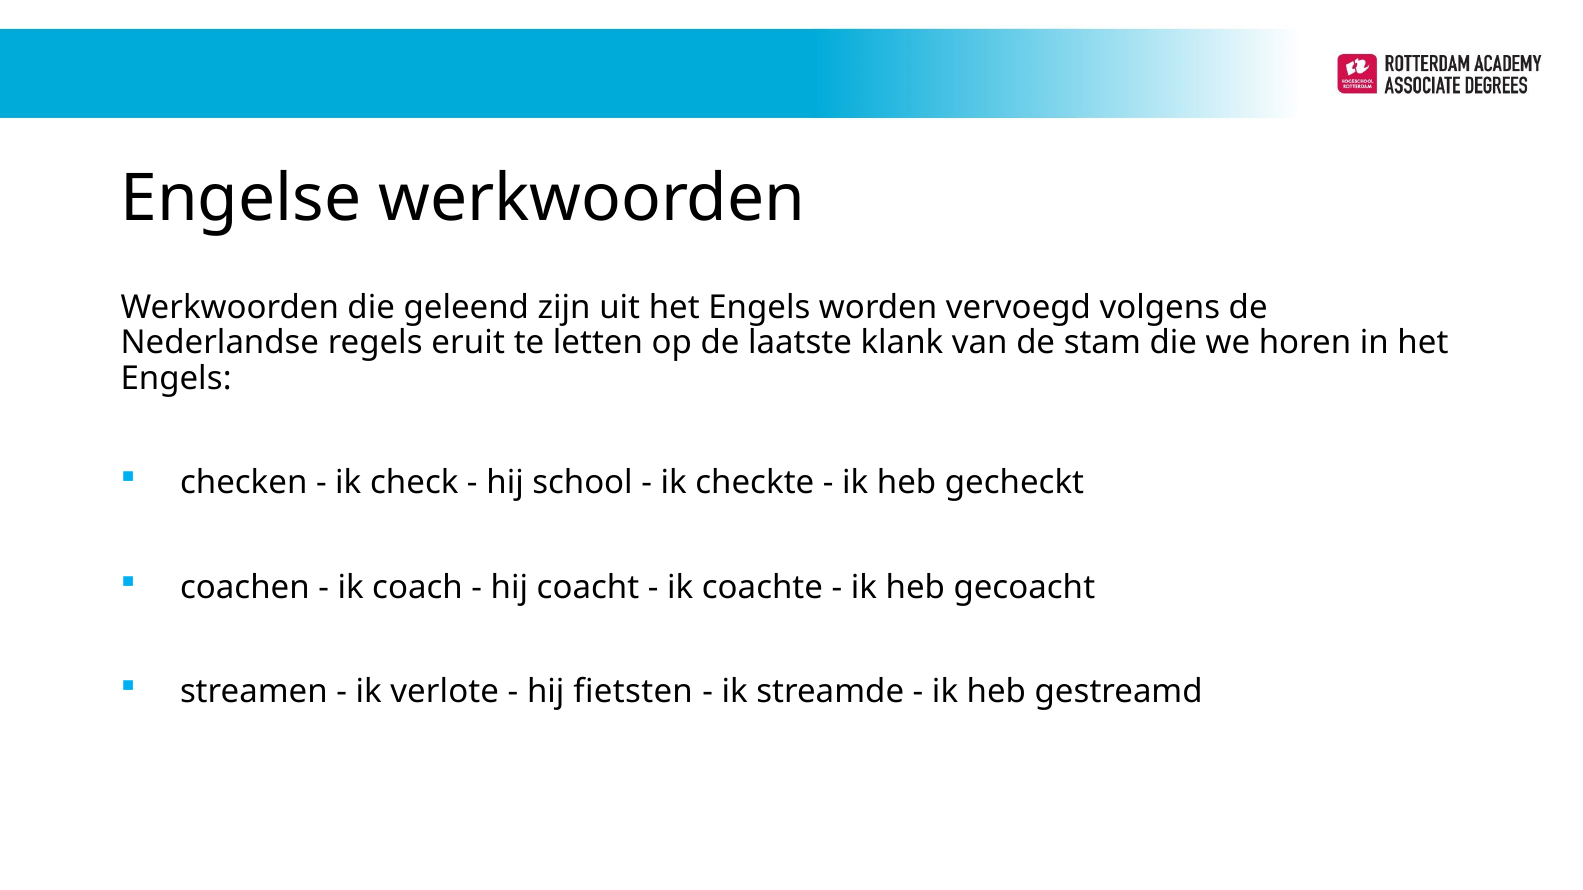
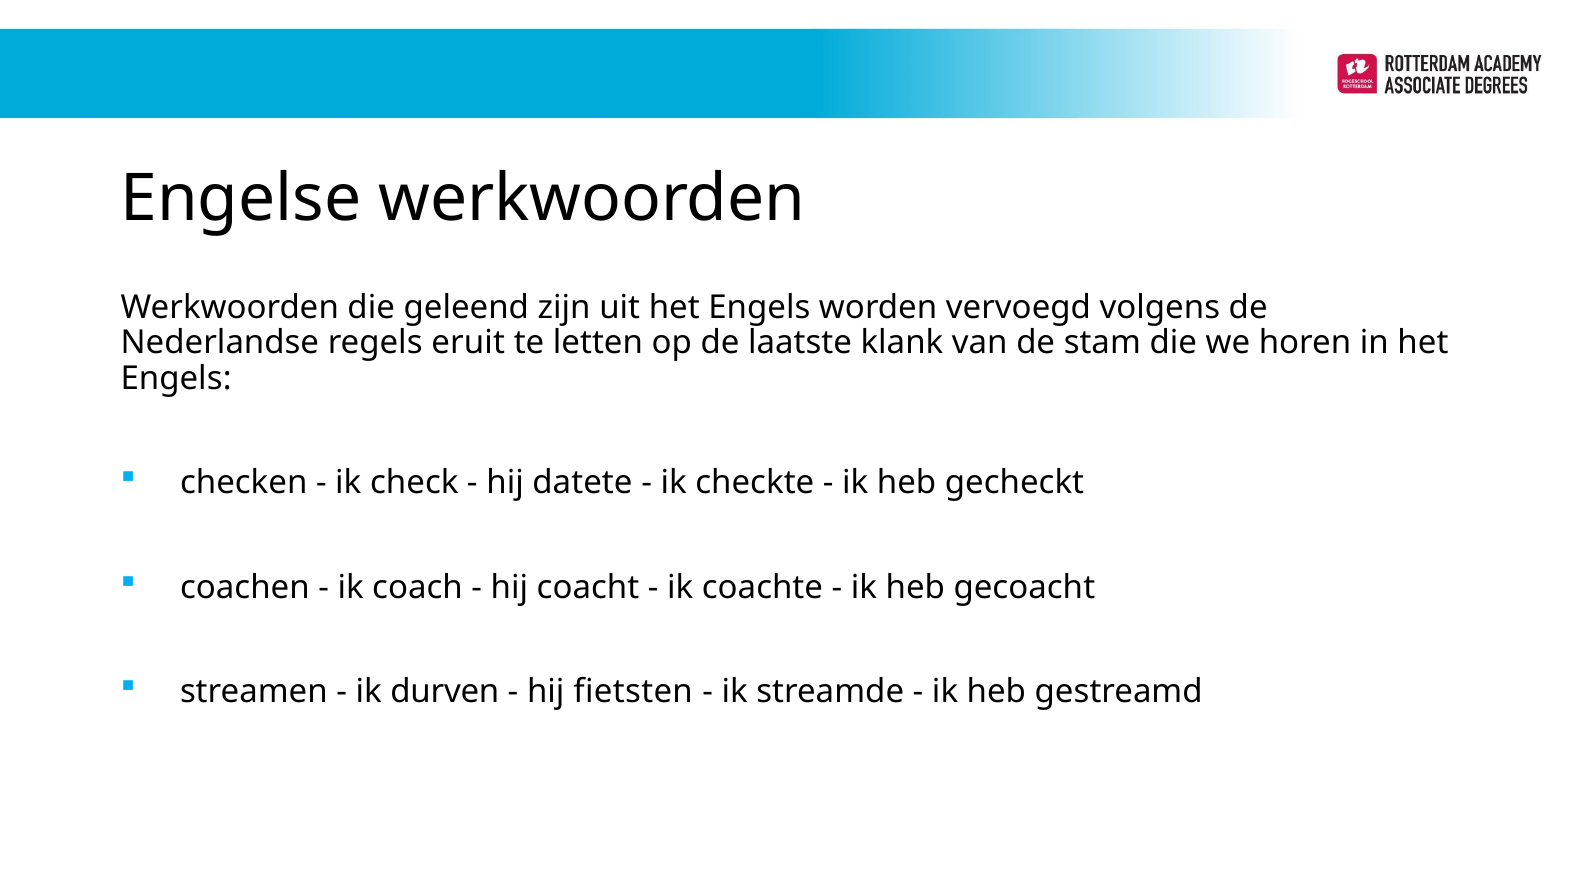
school: school -> datete
verlote: verlote -> durven
